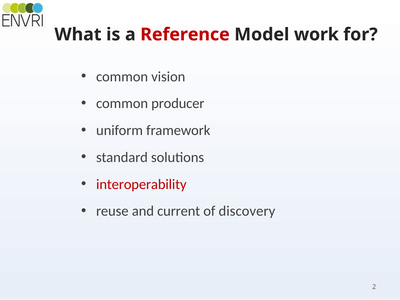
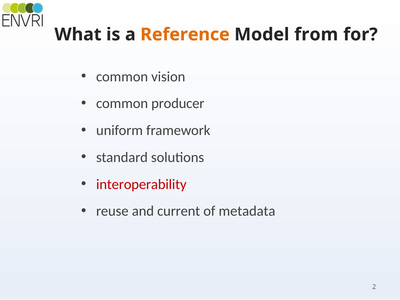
Reference colour: red -> orange
work: work -> from
discovery: discovery -> metadata
